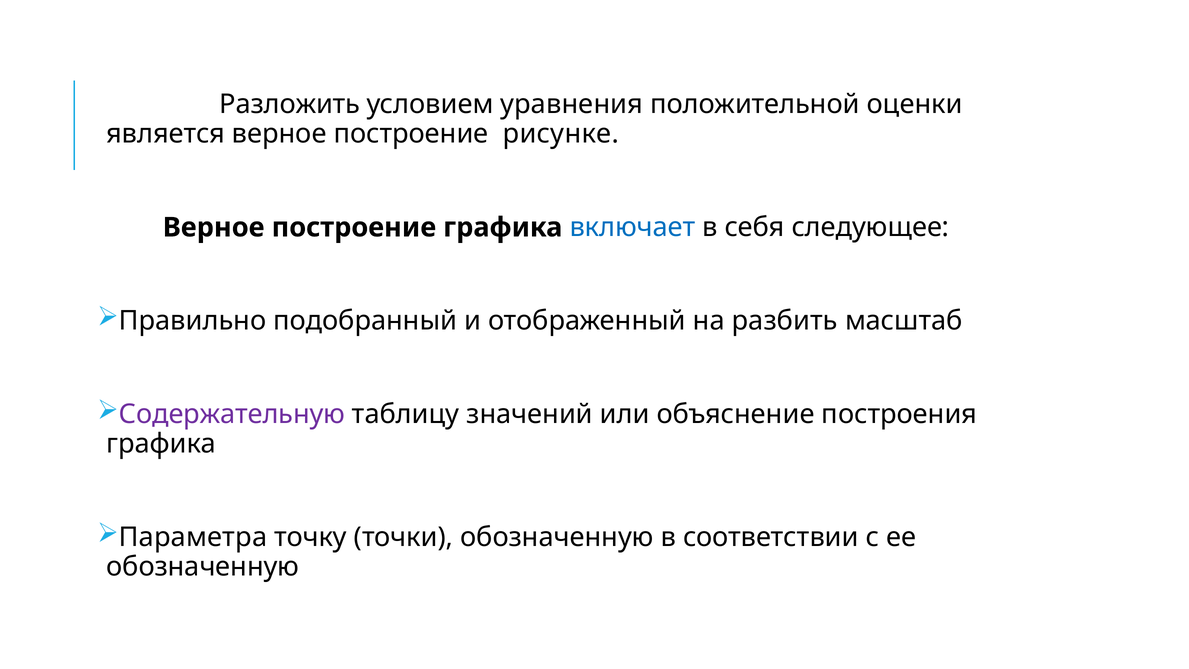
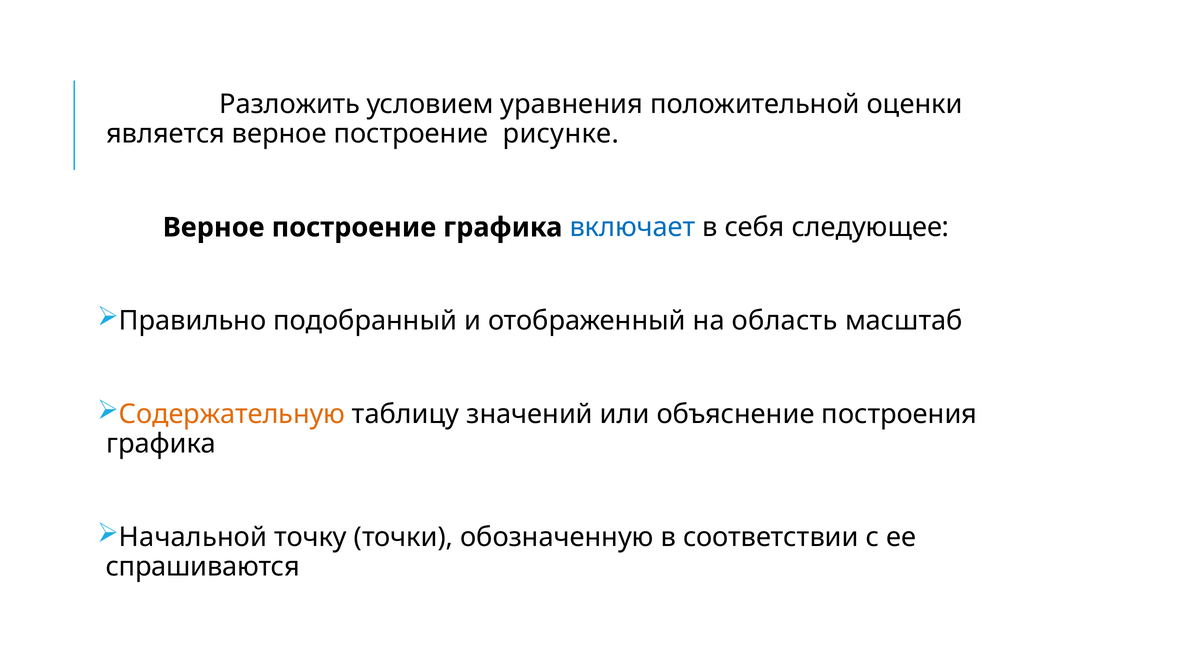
разбить: разбить -> область
Содержательную colour: purple -> orange
Параметра: Параметра -> Начальной
обозначенную at (203, 567): обозначенную -> спрашиваются
